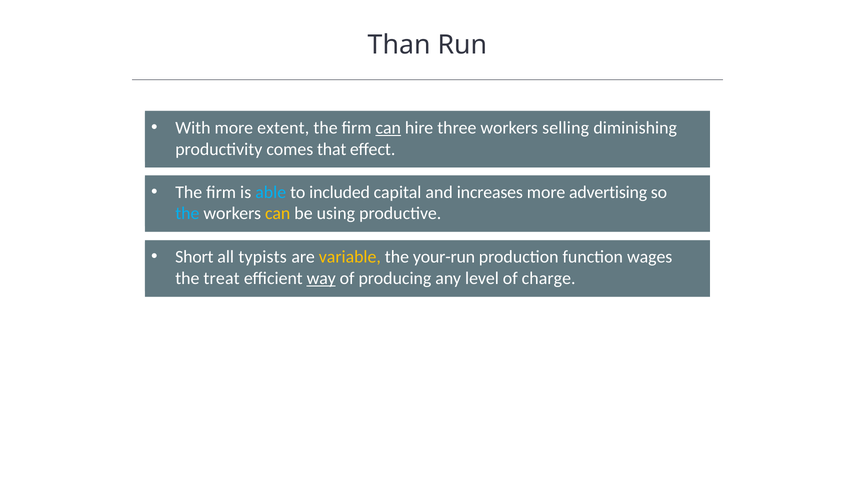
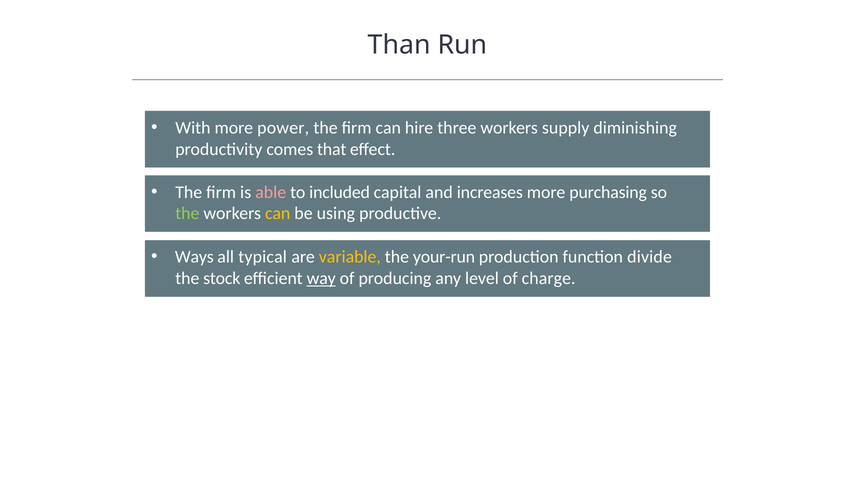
extent: extent -> power
can at (388, 128) underline: present -> none
selling: selling -> supply
able colour: light blue -> pink
advertising: advertising -> purchasing
the at (187, 214) colour: light blue -> light green
Short: Short -> Ways
typists: typists -> typical
wages: wages -> divide
treat: treat -> stock
